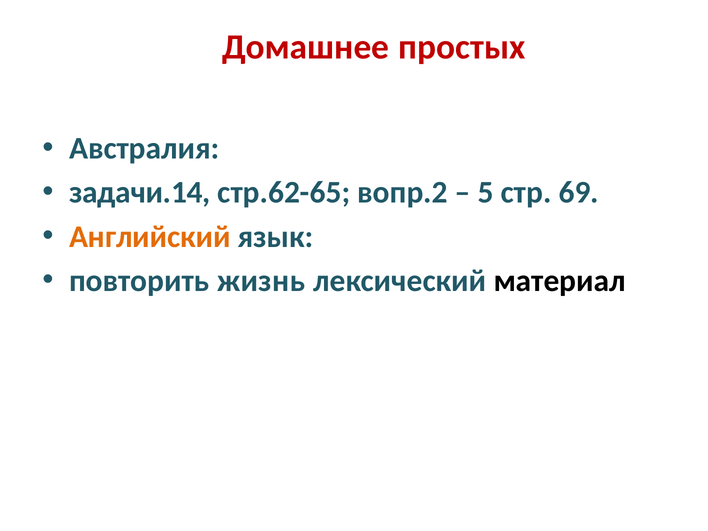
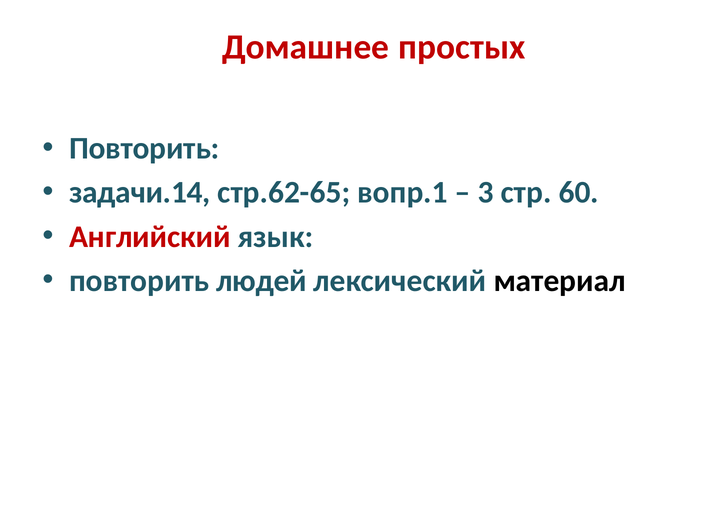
Австралия at (144, 149): Австралия -> Повторить
вопр.2: вопр.2 -> вопр.1
5: 5 -> 3
69: 69 -> 60
Английский colour: orange -> red
жизнь: жизнь -> людей
